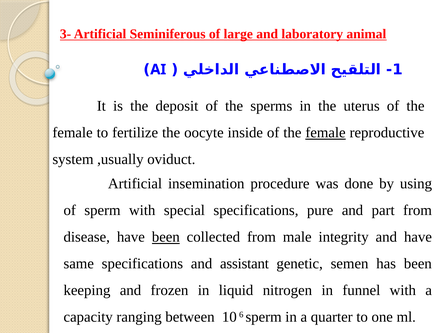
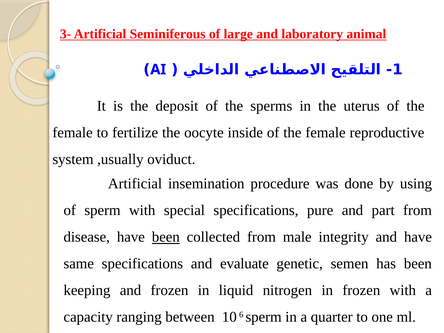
female at (326, 133) underline: present -> none
assistant: assistant -> evaluate
in funnel: funnel -> frozen
